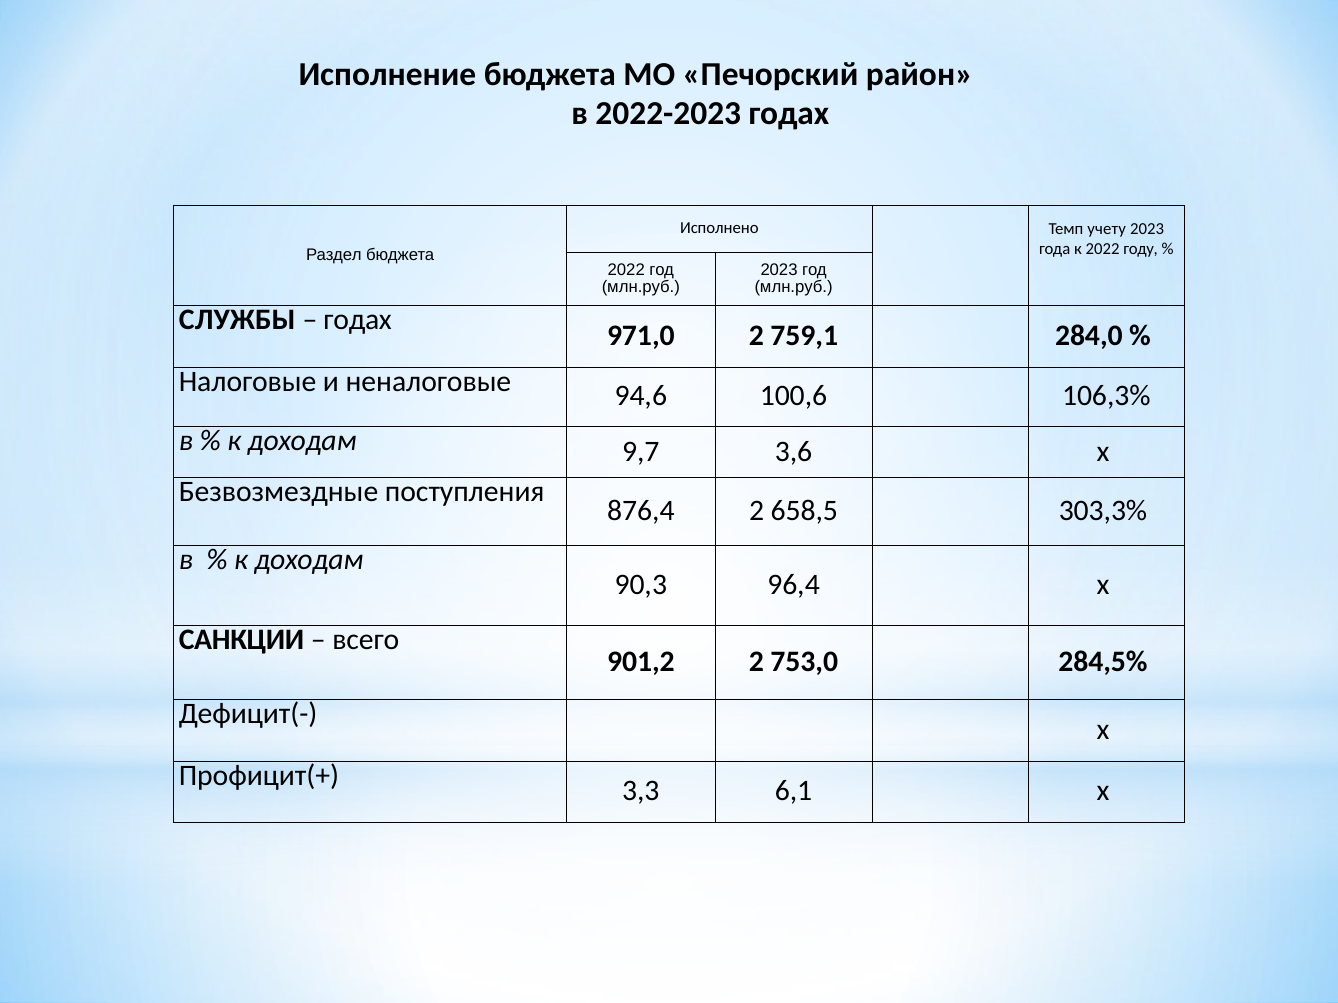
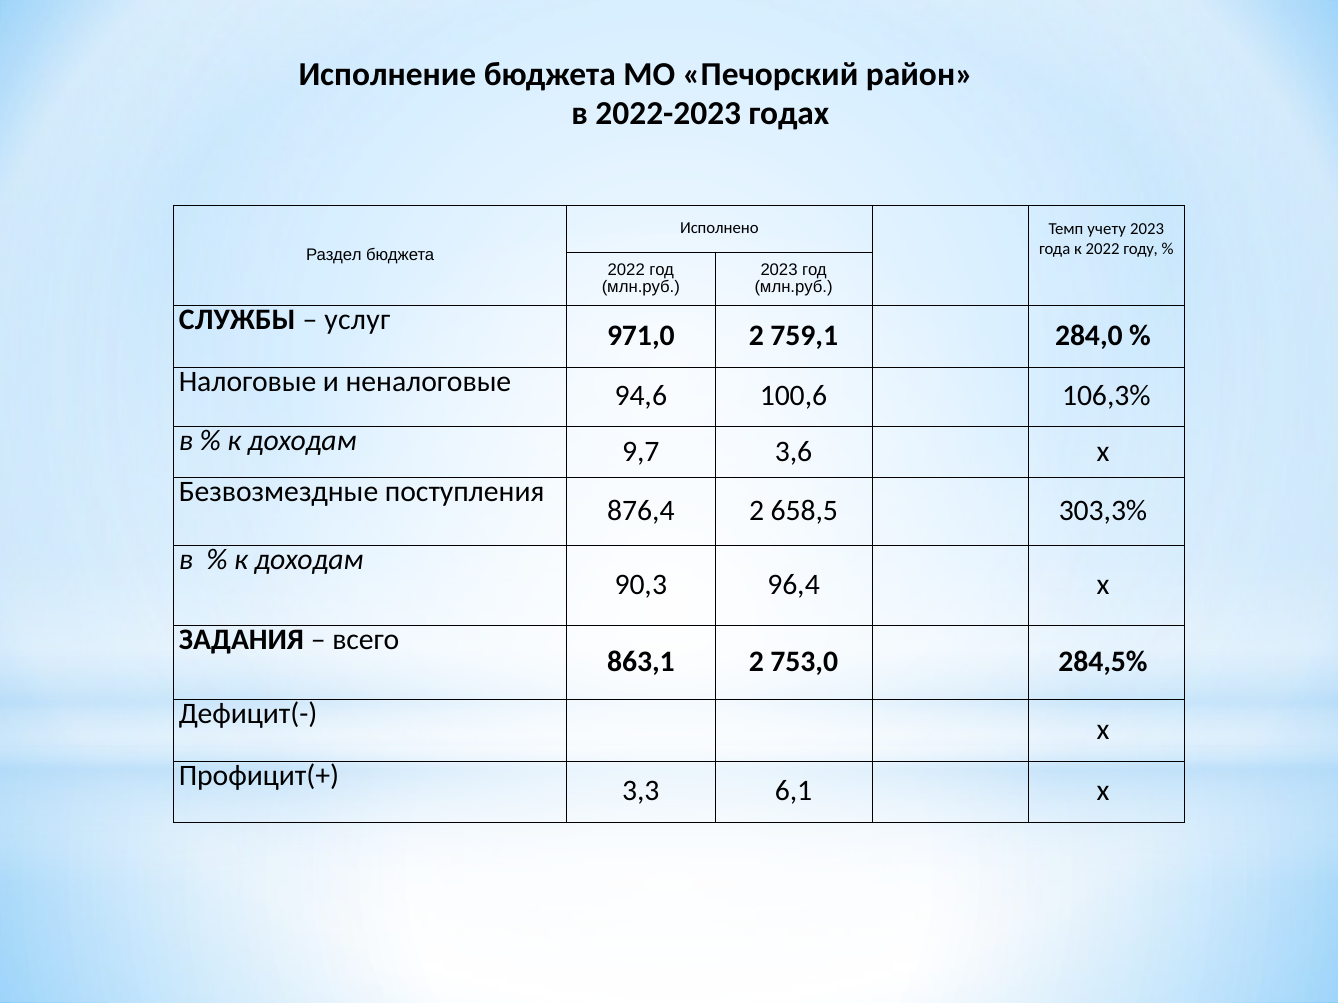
годах at (358, 320): годах -> услуг
САНКЦИИ: САНКЦИИ -> ЗАДАНИЯ
901,2: 901,2 -> 863,1
